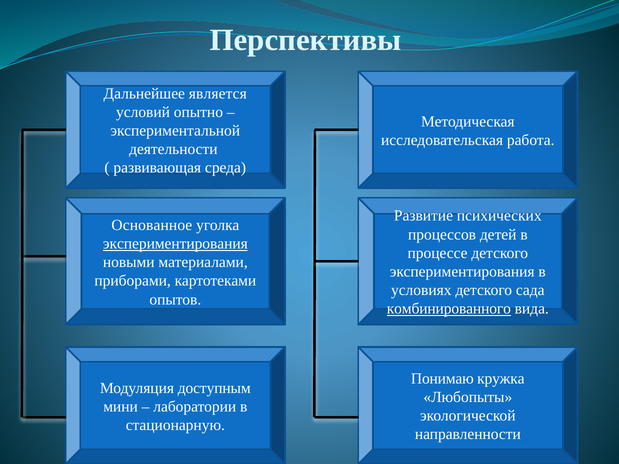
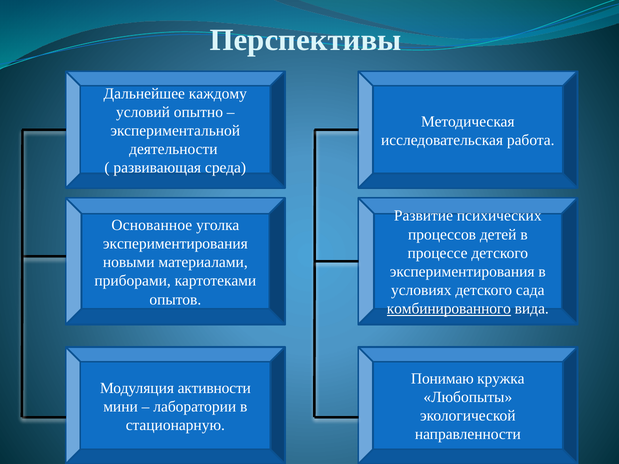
является: является -> каждому
экспериментирования at (175, 244) underline: present -> none
доступным: доступным -> активности
